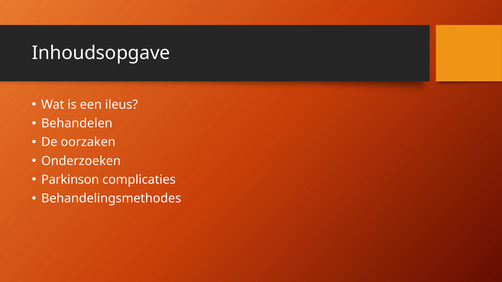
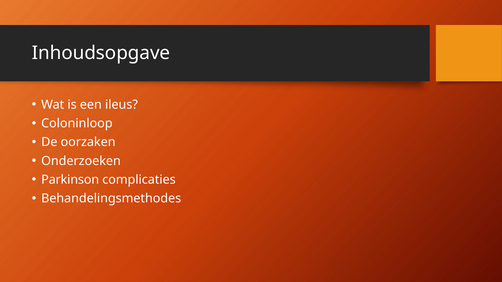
Behandelen: Behandelen -> Coloninloop
